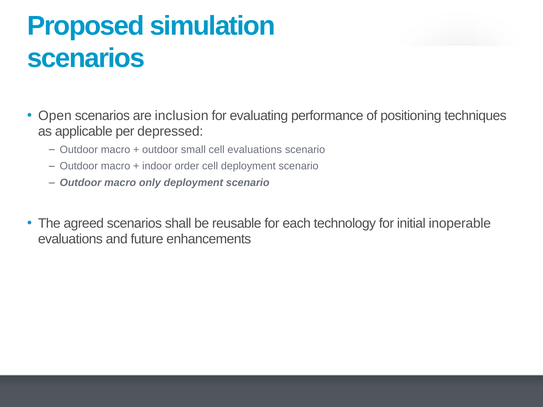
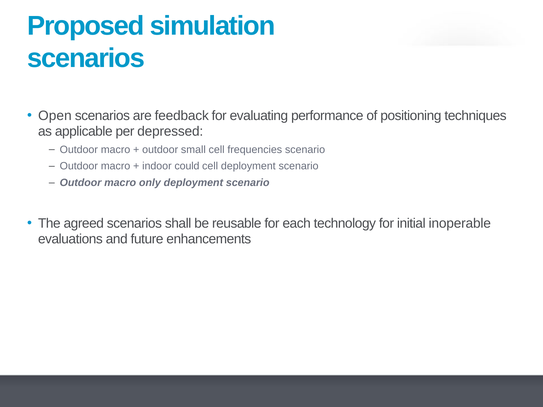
inclusion: inclusion -> feedback
cell evaluations: evaluations -> frequencies
order: order -> could
